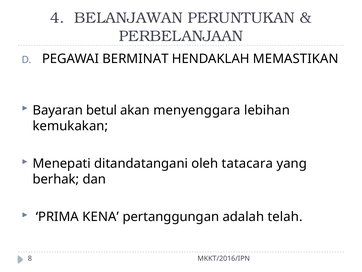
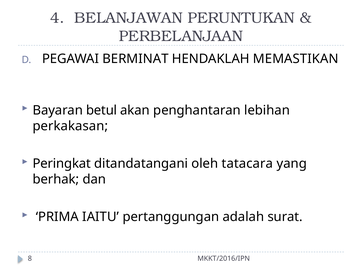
menyenggara: menyenggara -> penghantaran
kemukakan: kemukakan -> perkakasan
Menepati: Menepati -> Peringkat
KENA: KENA -> IAITU
telah: telah -> surat
